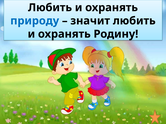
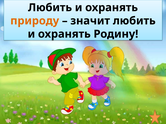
природу colour: blue -> orange
